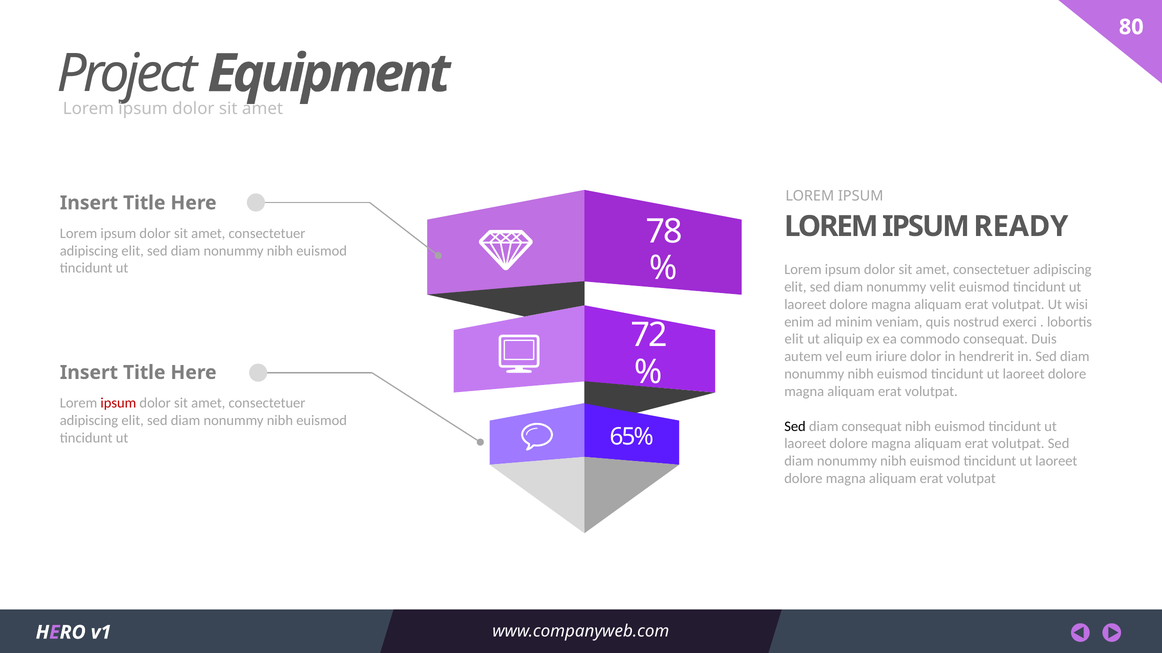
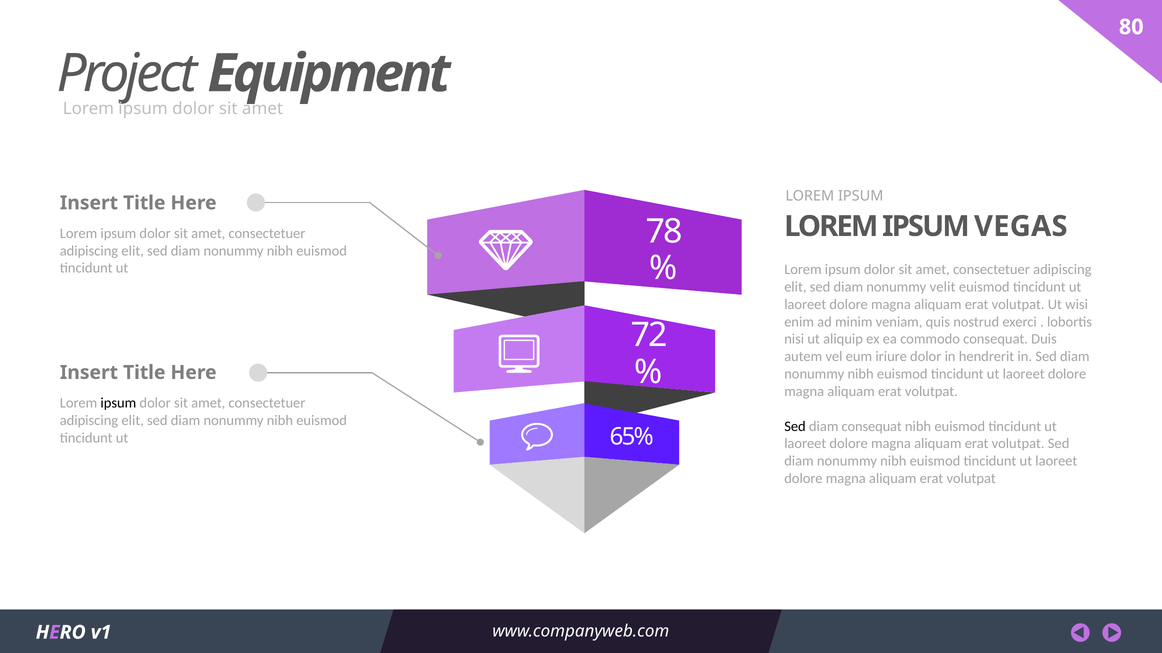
READY: READY -> VEGAS
elit at (794, 339): elit -> nisi
ipsum at (118, 403) colour: red -> black
